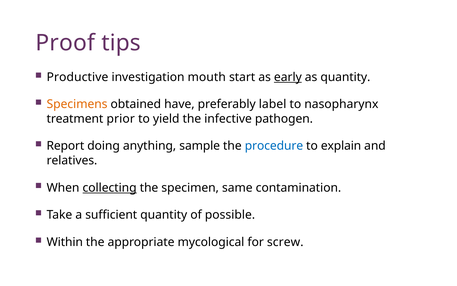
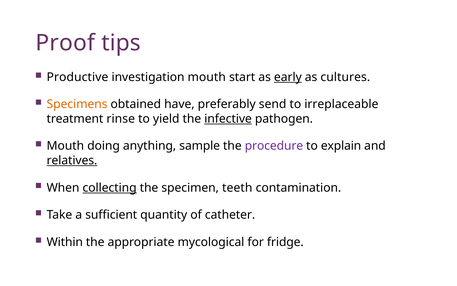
as quantity: quantity -> cultures
label: label -> send
nasopharynx: nasopharynx -> irreplaceable
prior: prior -> rinse
infective underline: none -> present
Report at (65, 146): Report -> Mouth
procedure colour: blue -> purple
relatives underline: none -> present
same: same -> teeth
possible: possible -> catheter
screw: screw -> fridge
